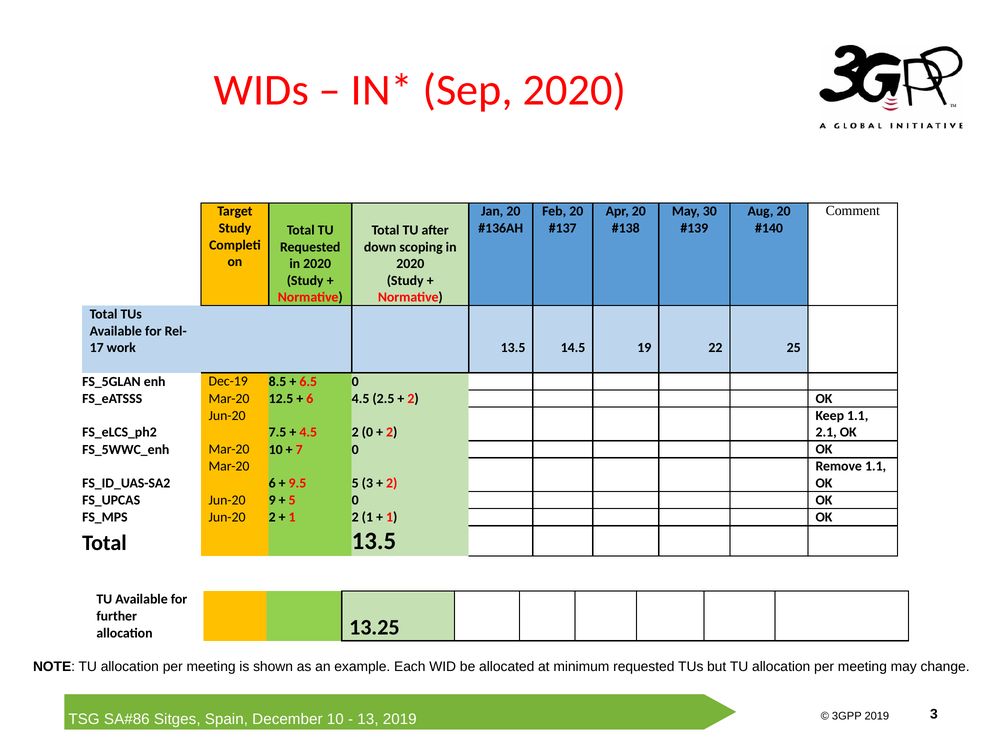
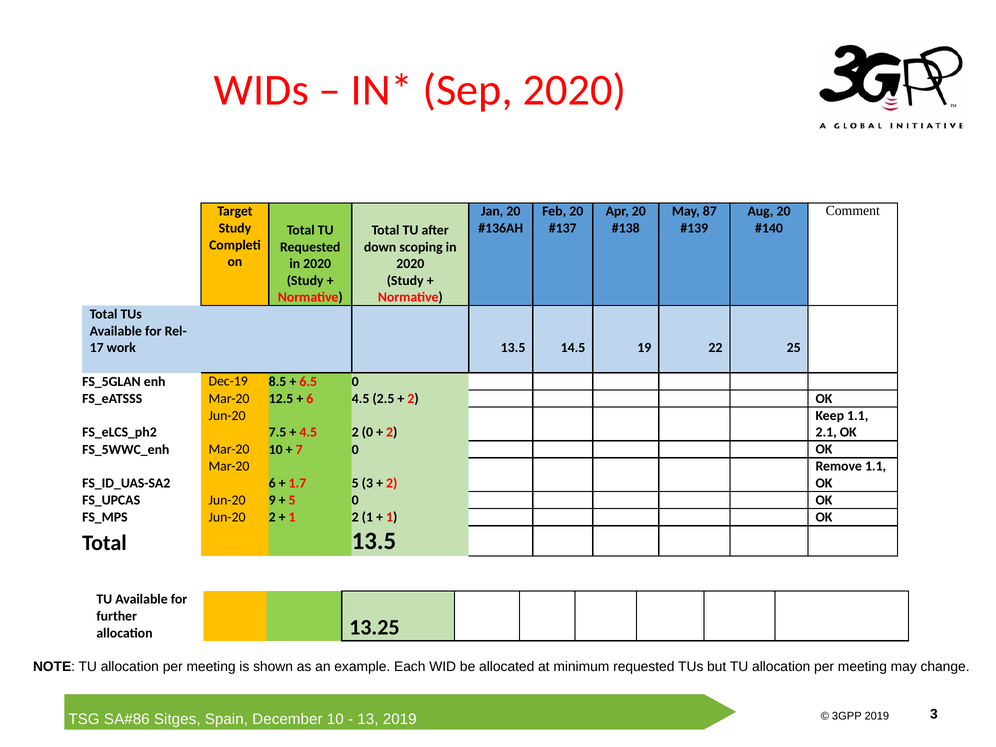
30: 30 -> 87
9.5: 9.5 -> 1.7
